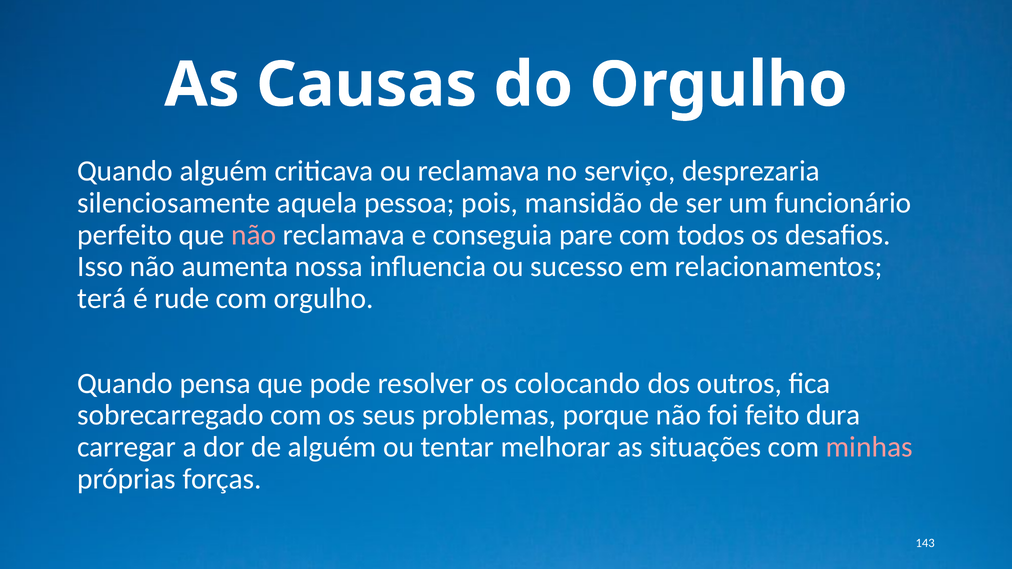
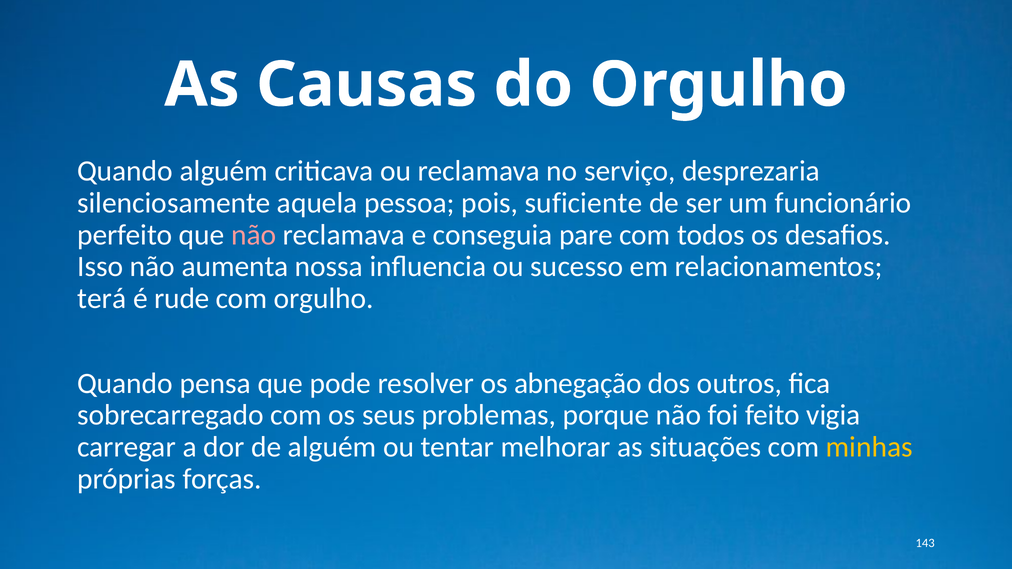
mansidão: mansidão -> suficiente
colocando: colocando -> abnegação
dura: dura -> vigia
minhas colour: pink -> yellow
